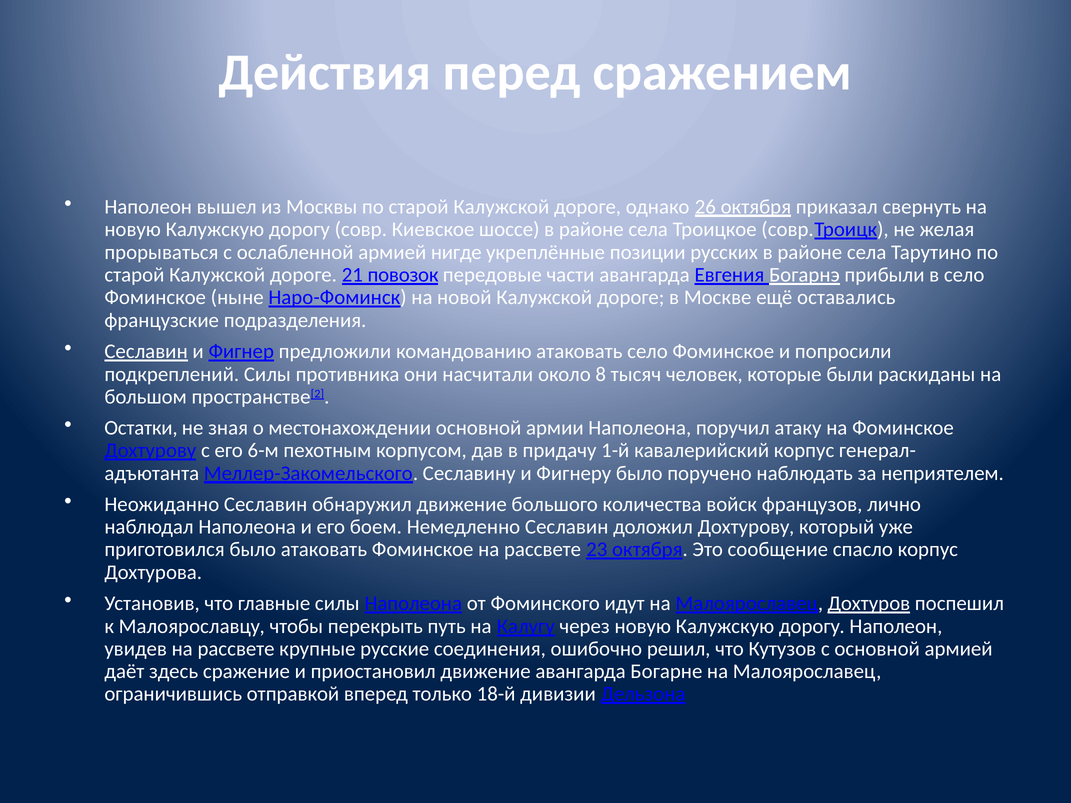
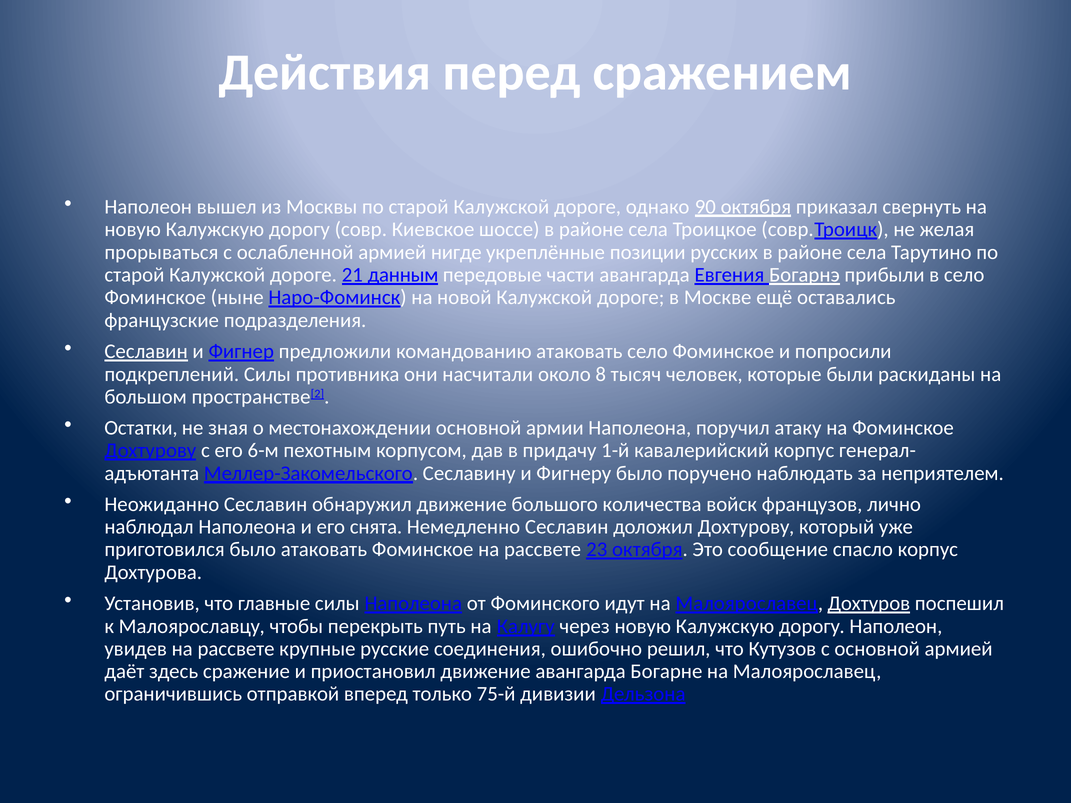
26: 26 -> 90
повозок: повозок -> данным
боем: боем -> снята
18-й: 18-й -> 75-й
